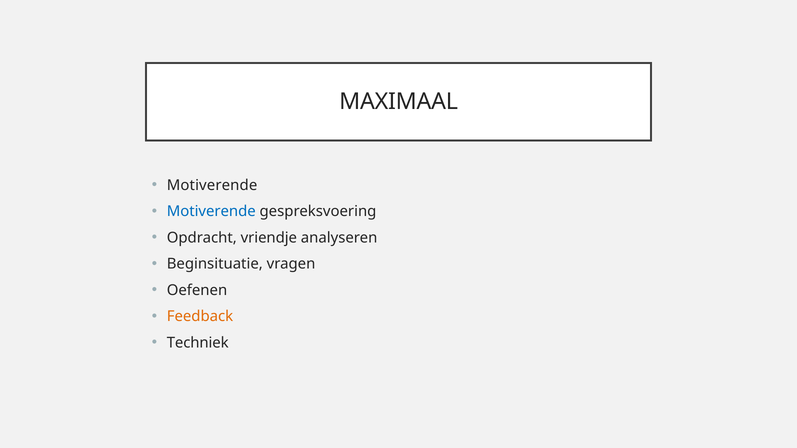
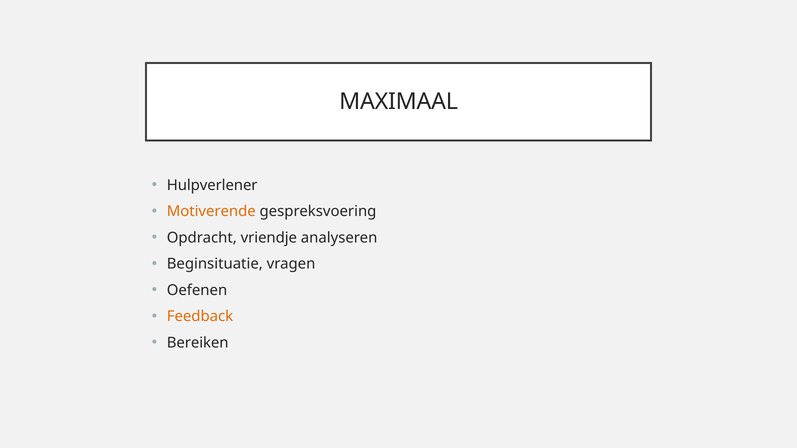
Motiverende at (212, 185): Motiverende -> Hulpverlener
Motiverende at (211, 212) colour: blue -> orange
Techniek: Techniek -> Bereiken
